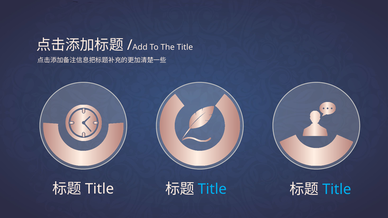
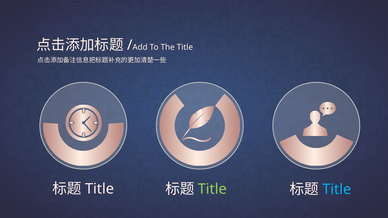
Title at (212, 189) colour: light blue -> light green
